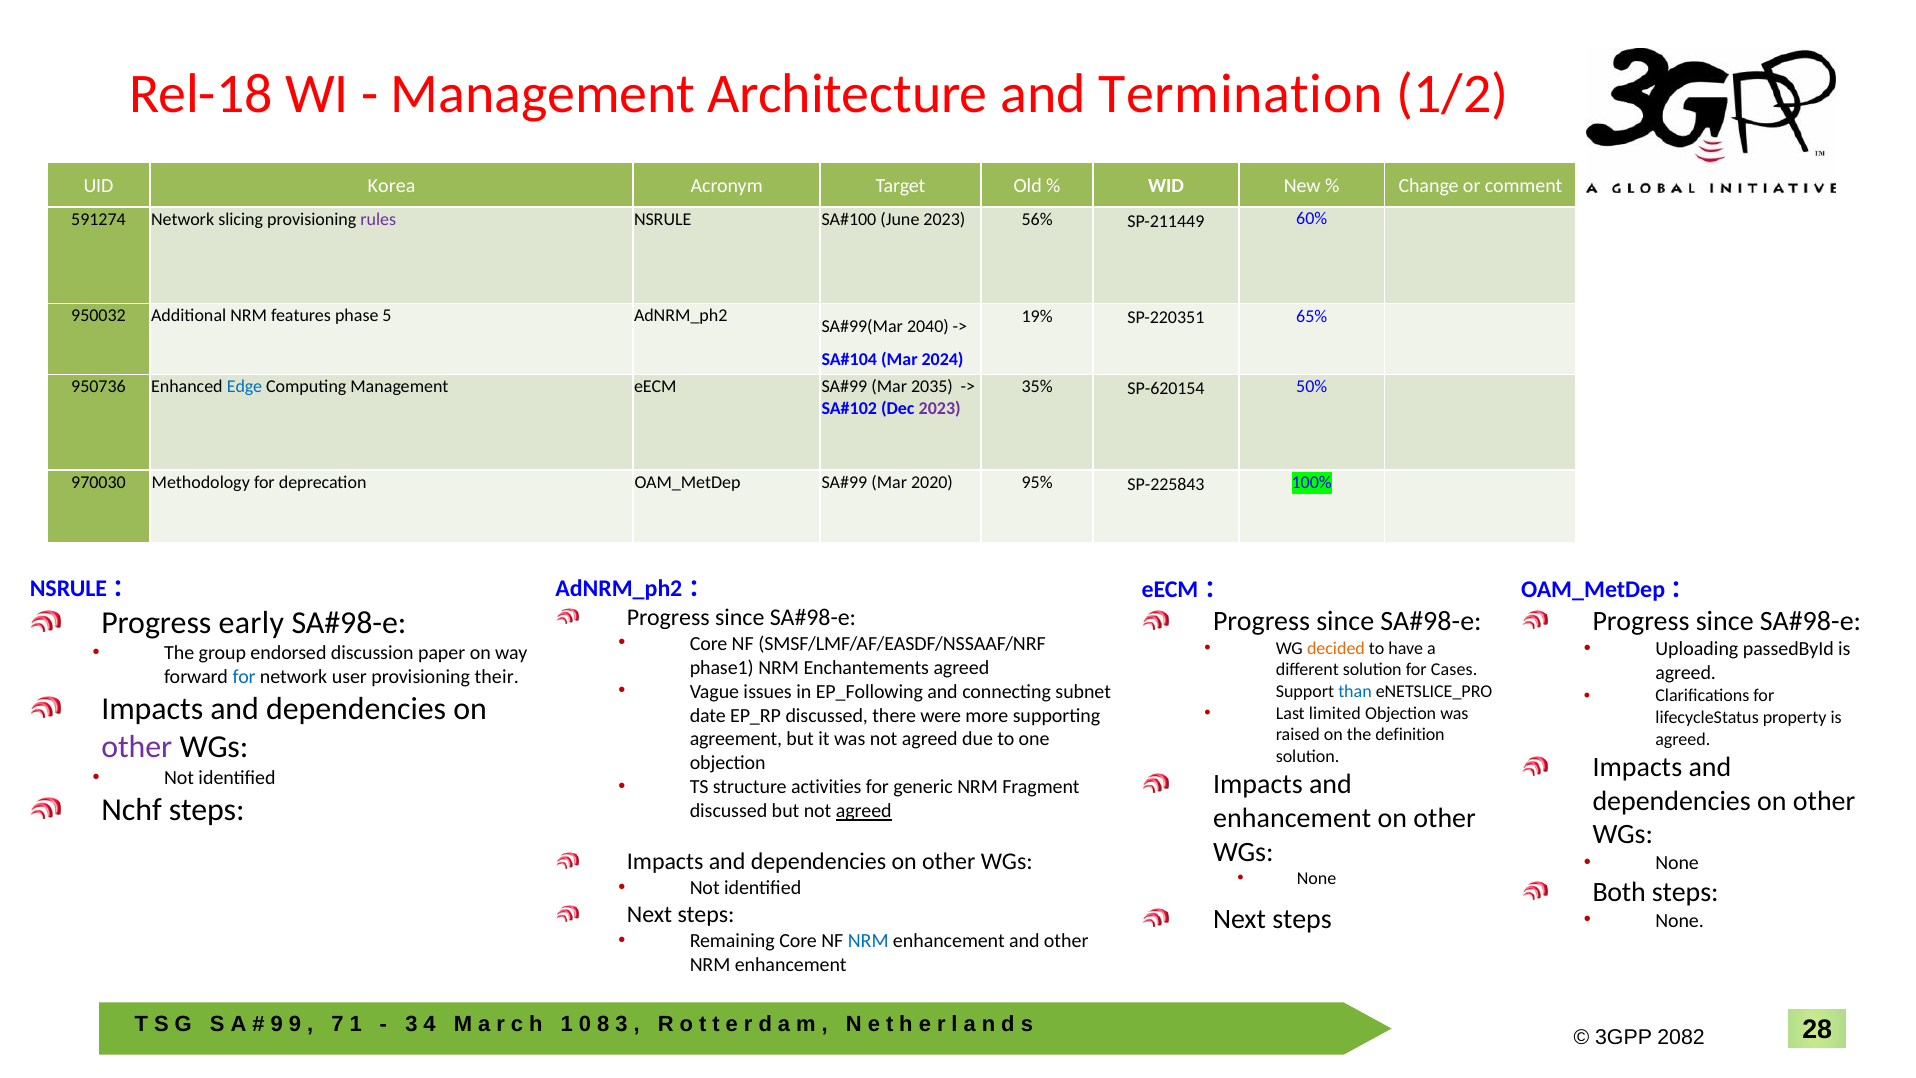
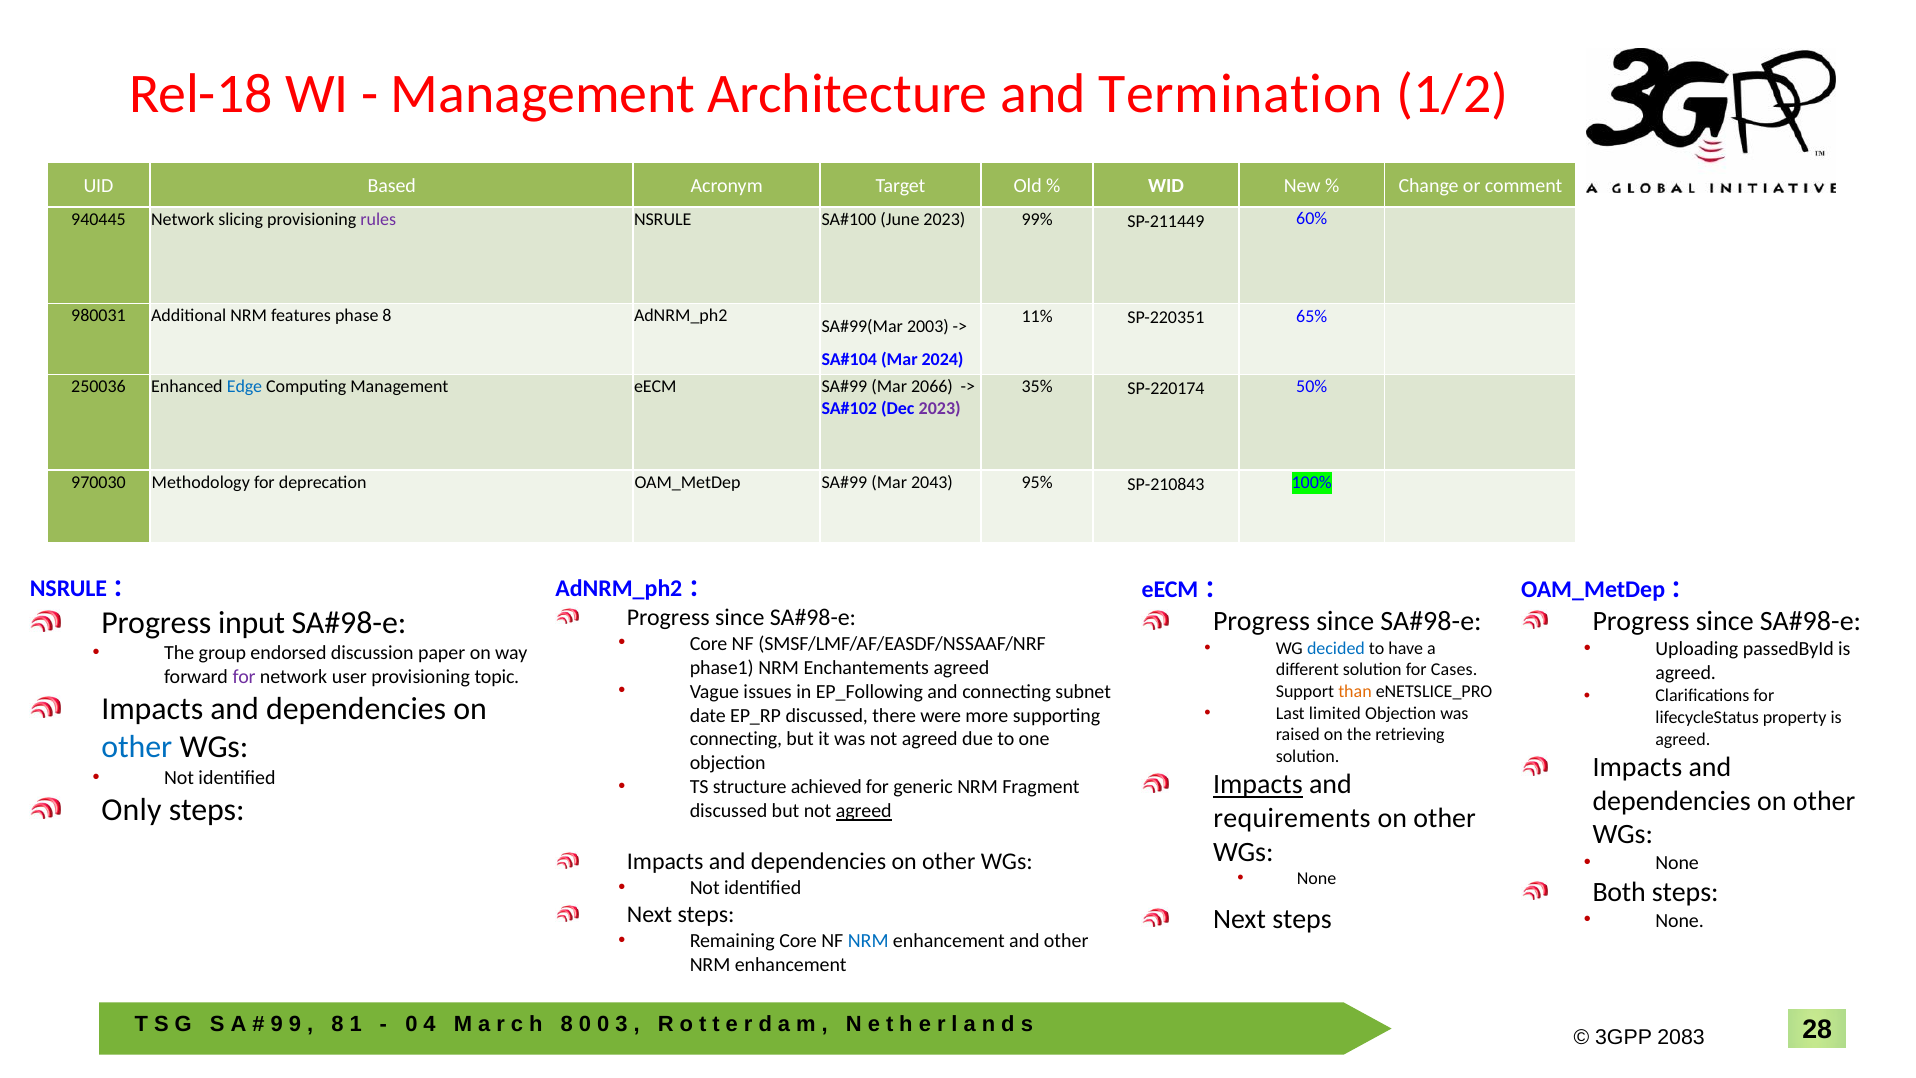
Korea: Korea -> Based
591274: 591274 -> 940445
56%: 56% -> 99%
950032: 950032 -> 980031
phase 5: 5 -> 8
19%: 19% -> 11%
2040: 2040 -> 2003
950736: 950736 -> 250036
2035: 2035 -> 2066
SP-620154: SP-620154 -> SP-220174
2020: 2020 -> 2043
SP-225843: SP-225843 -> SP-210843
early: early -> input
decided colour: orange -> blue
for at (244, 677) colour: blue -> purple
their: their -> topic
than colour: blue -> orange
definition: definition -> retrieving
agreement at (736, 739): agreement -> connecting
other at (137, 747) colour: purple -> blue
Impacts at (1258, 785) underline: none -> present
activities: activities -> achieved
Nchf: Nchf -> Only
enhancement at (1292, 818): enhancement -> requirements
7 at (338, 1024): 7 -> 8
3 at (411, 1024): 3 -> 0
1 at (567, 1024): 1 -> 8
8 at (603, 1024): 8 -> 0
2082: 2082 -> 2083
